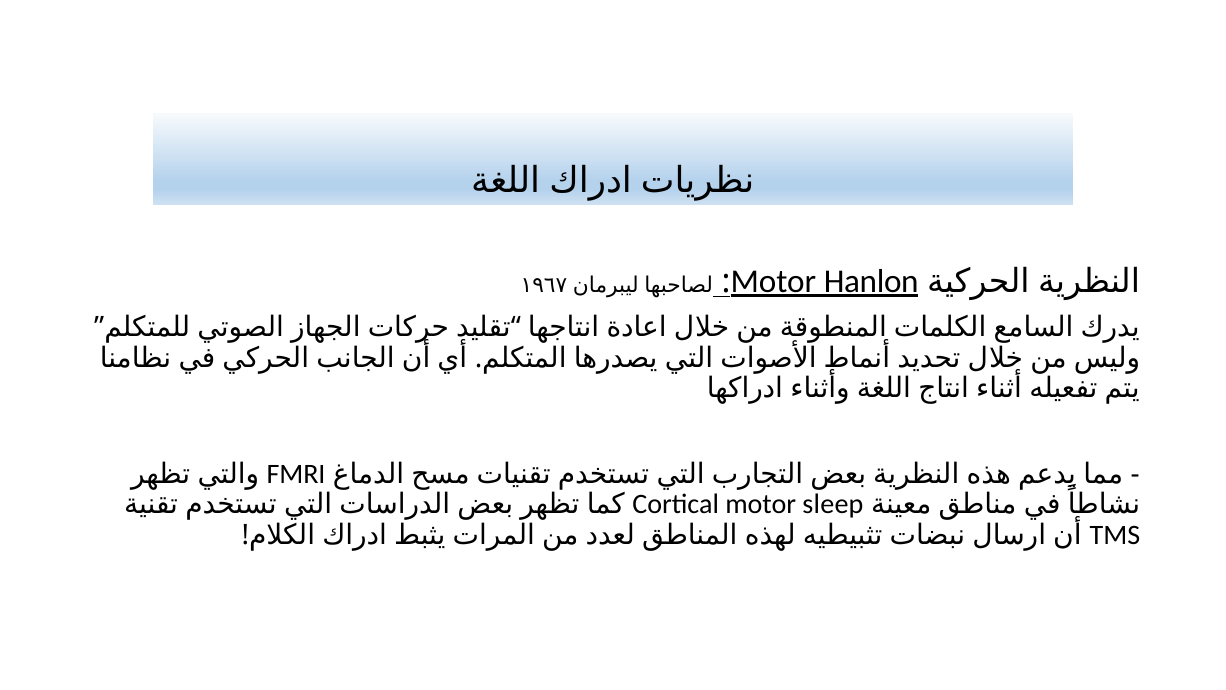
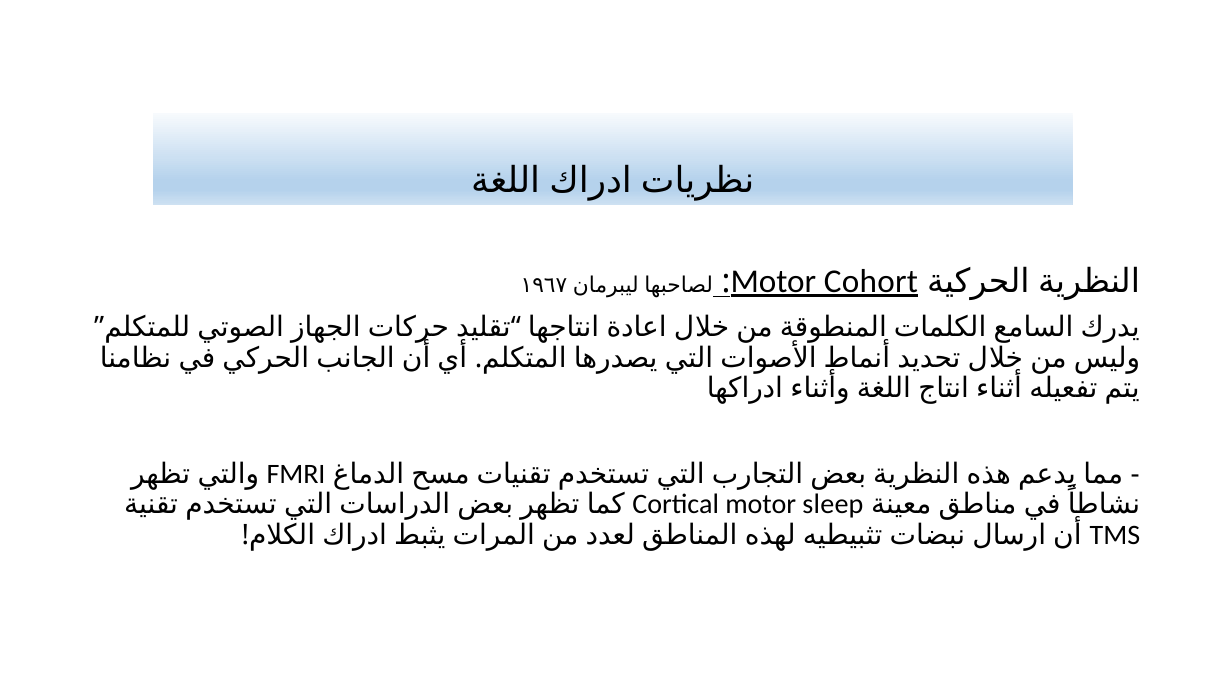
Hanlon: Hanlon -> Cohort
